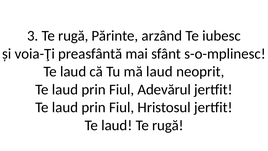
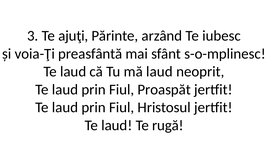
3 Te rugă: rugă -> ajuţi
Adevărul: Adevărul -> Proaspăt
